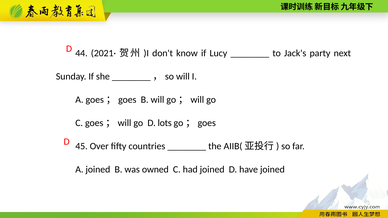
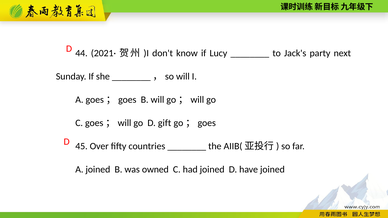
lots: lots -> gift
